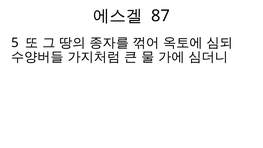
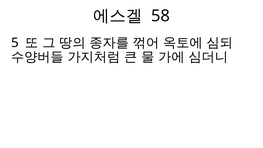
87: 87 -> 58
